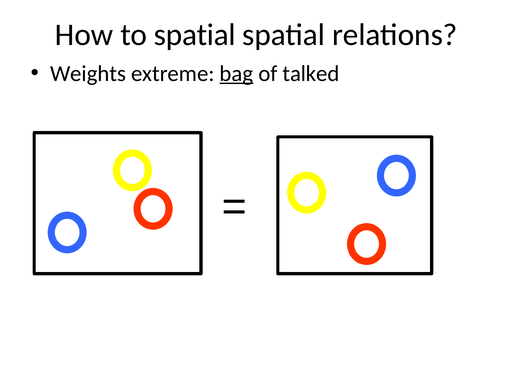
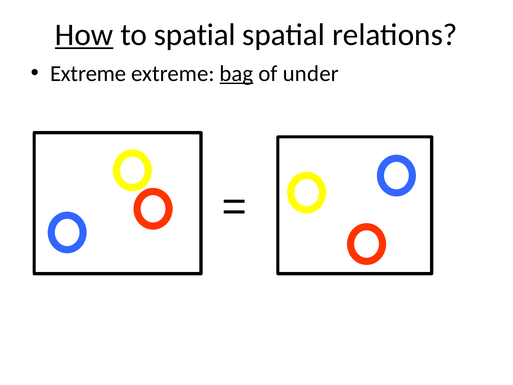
How underline: none -> present
Weights at (88, 73): Weights -> Extreme
talked: talked -> under
